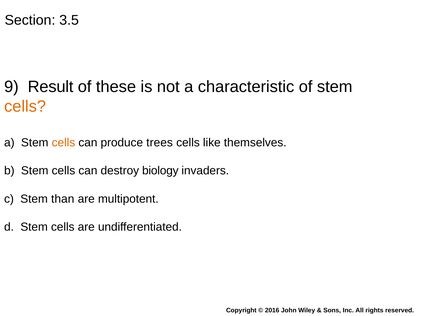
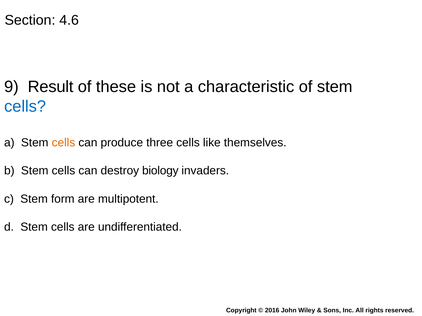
3.5: 3.5 -> 4.6
cells at (25, 107) colour: orange -> blue
trees: trees -> three
than: than -> form
